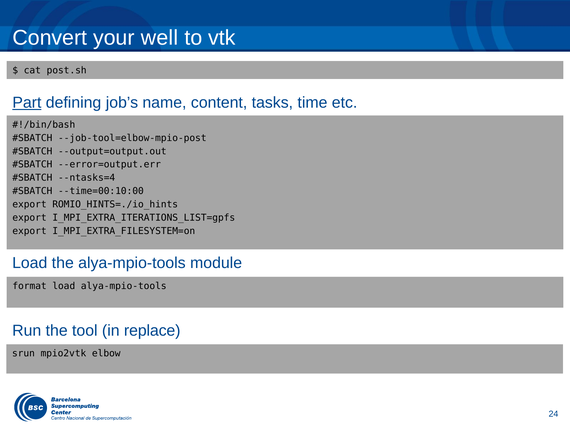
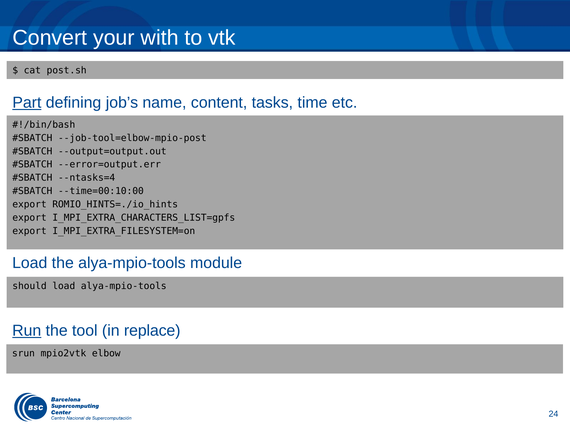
well: well -> with
I_MPI_EXTRA_ITERATIONS_LIST=gpfs: I_MPI_EXTRA_ITERATIONS_LIST=gpfs -> I_MPI_EXTRA_CHARACTERS_LIST=gpfs
format: format -> should
Run underline: none -> present
